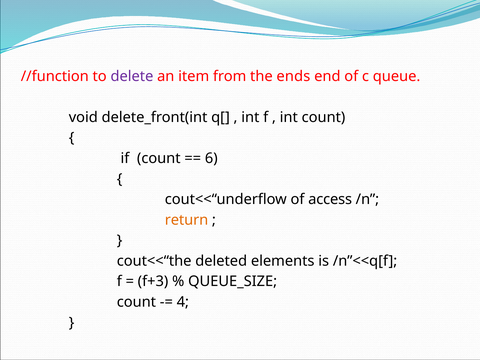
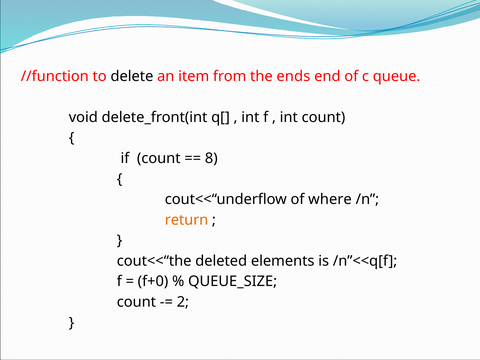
delete colour: purple -> black
6: 6 -> 8
access: access -> where
f+3: f+3 -> f+0
4: 4 -> 2
